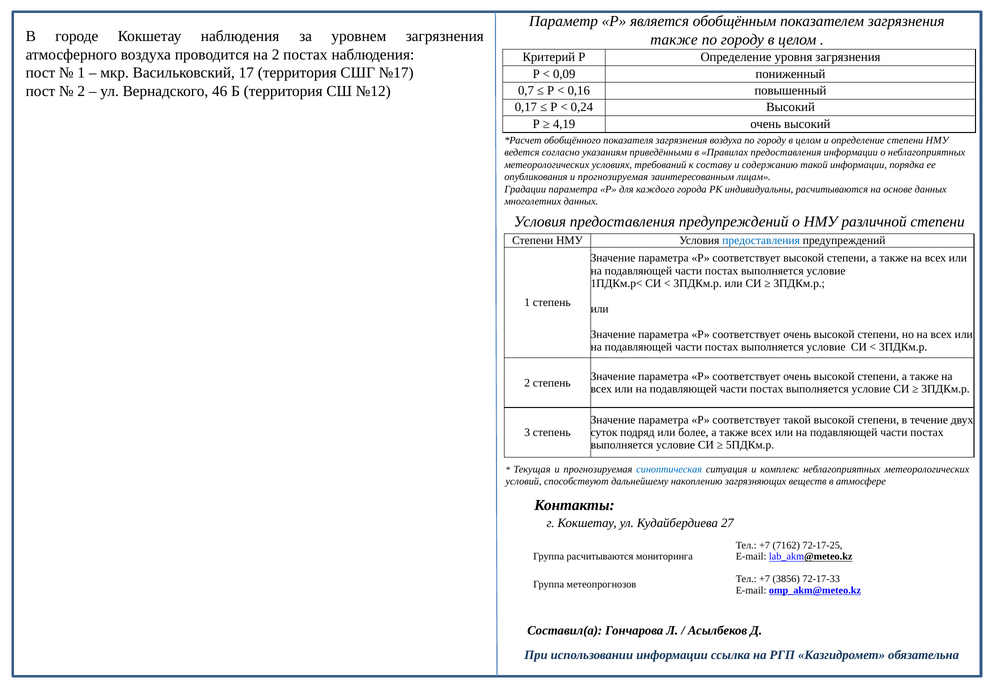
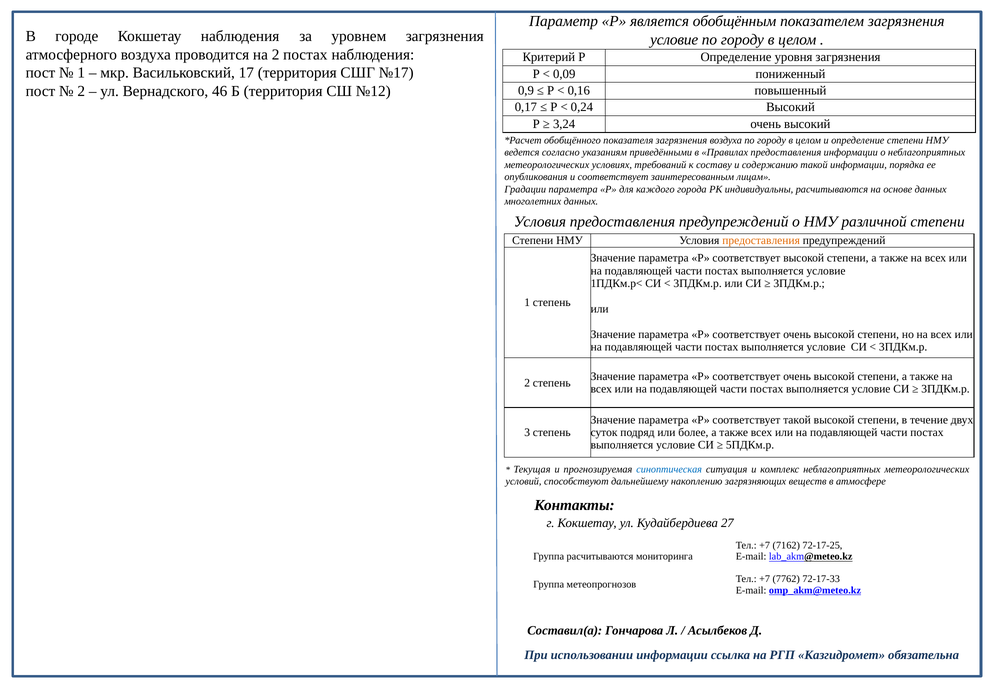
также at (674, 40): также -> условие
0,7: 0,7 -> 0,9
4,19: 4,19 -> 3,24
опубликования и прогнозируемая: прогнозируемая -> соответствует
предоставления at (761, 241) colour: blue -> orange
3856: 3856 -> 7762
